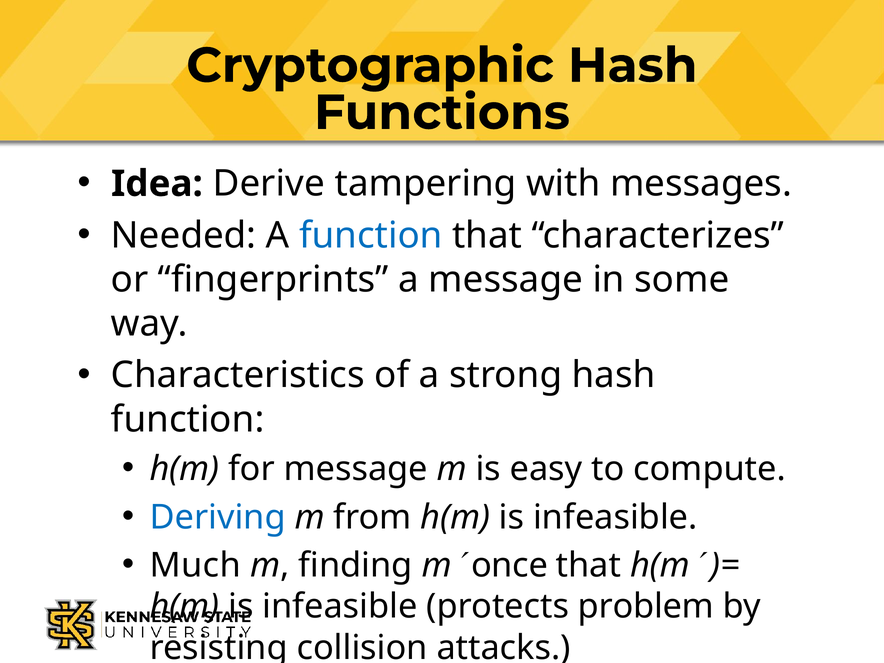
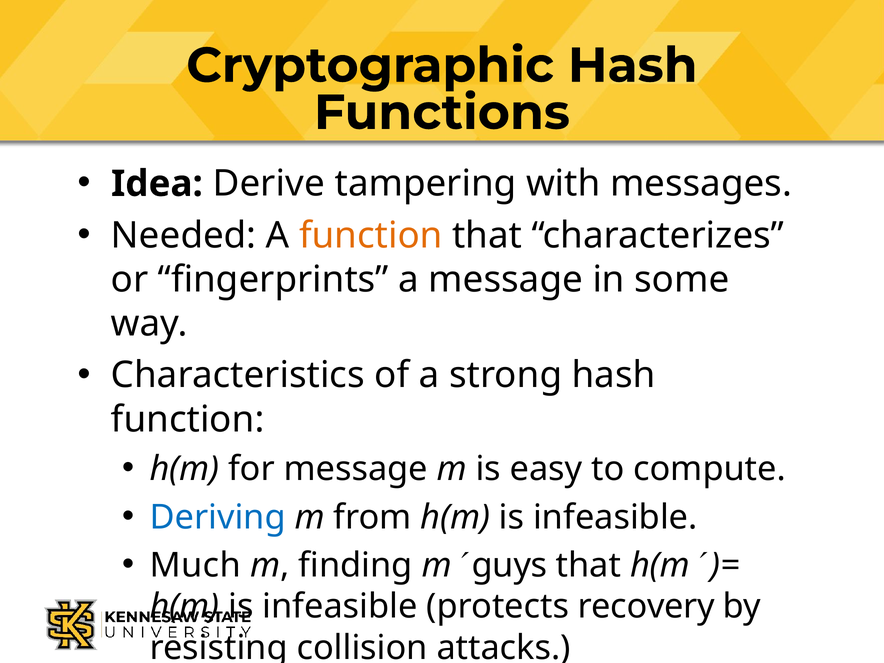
function at (371, 235) colour: blue -> orange
once: once -> guys
problem: problem -> recovery
